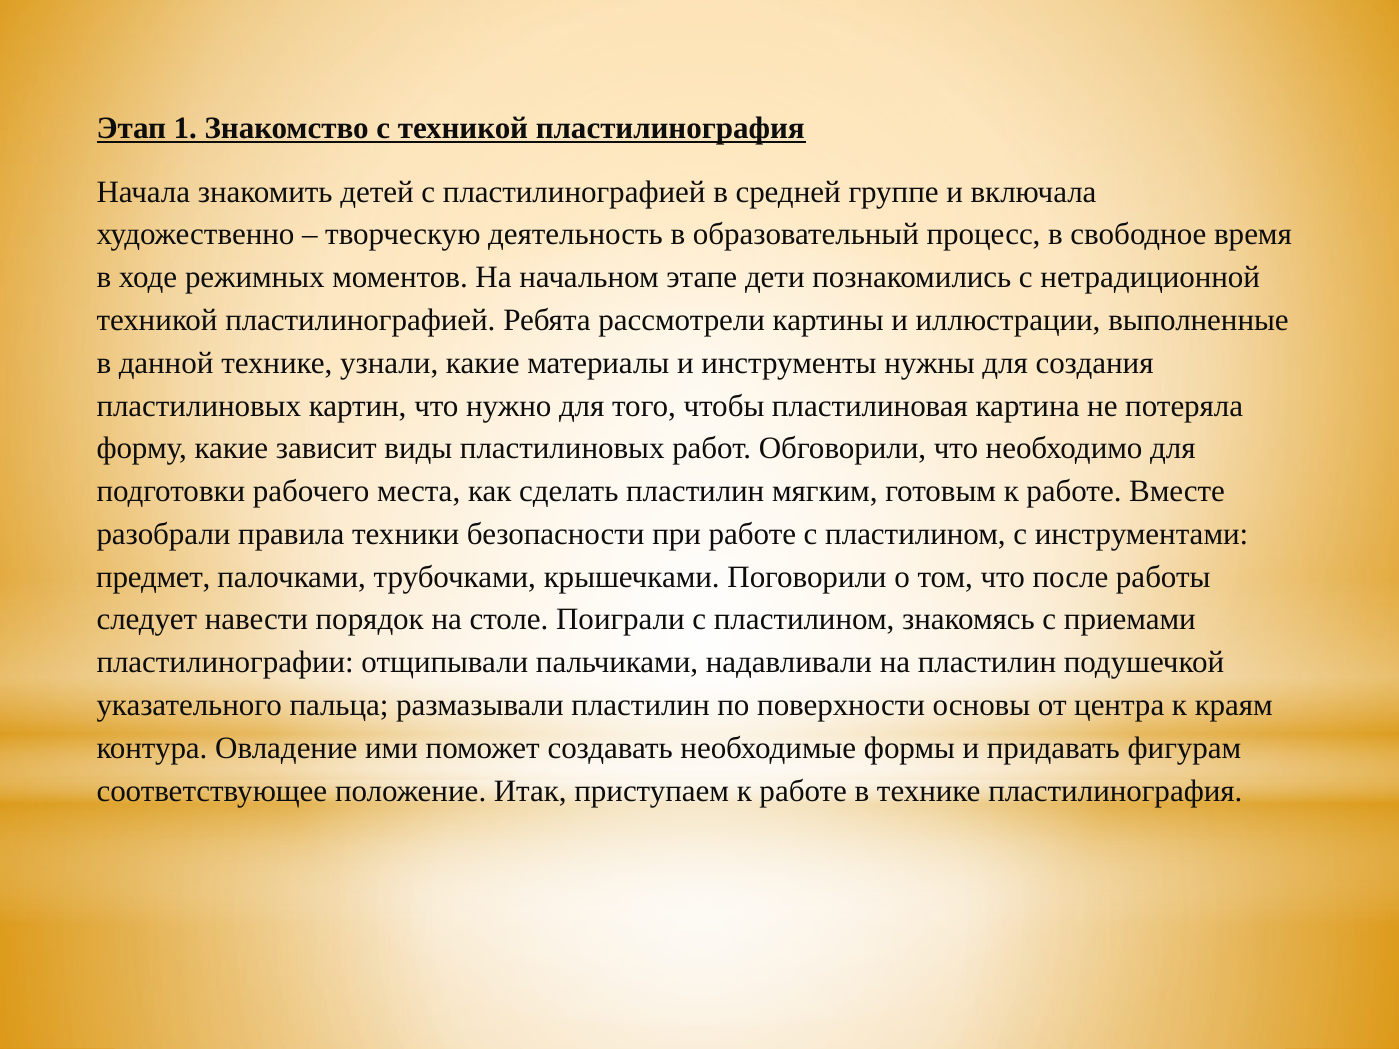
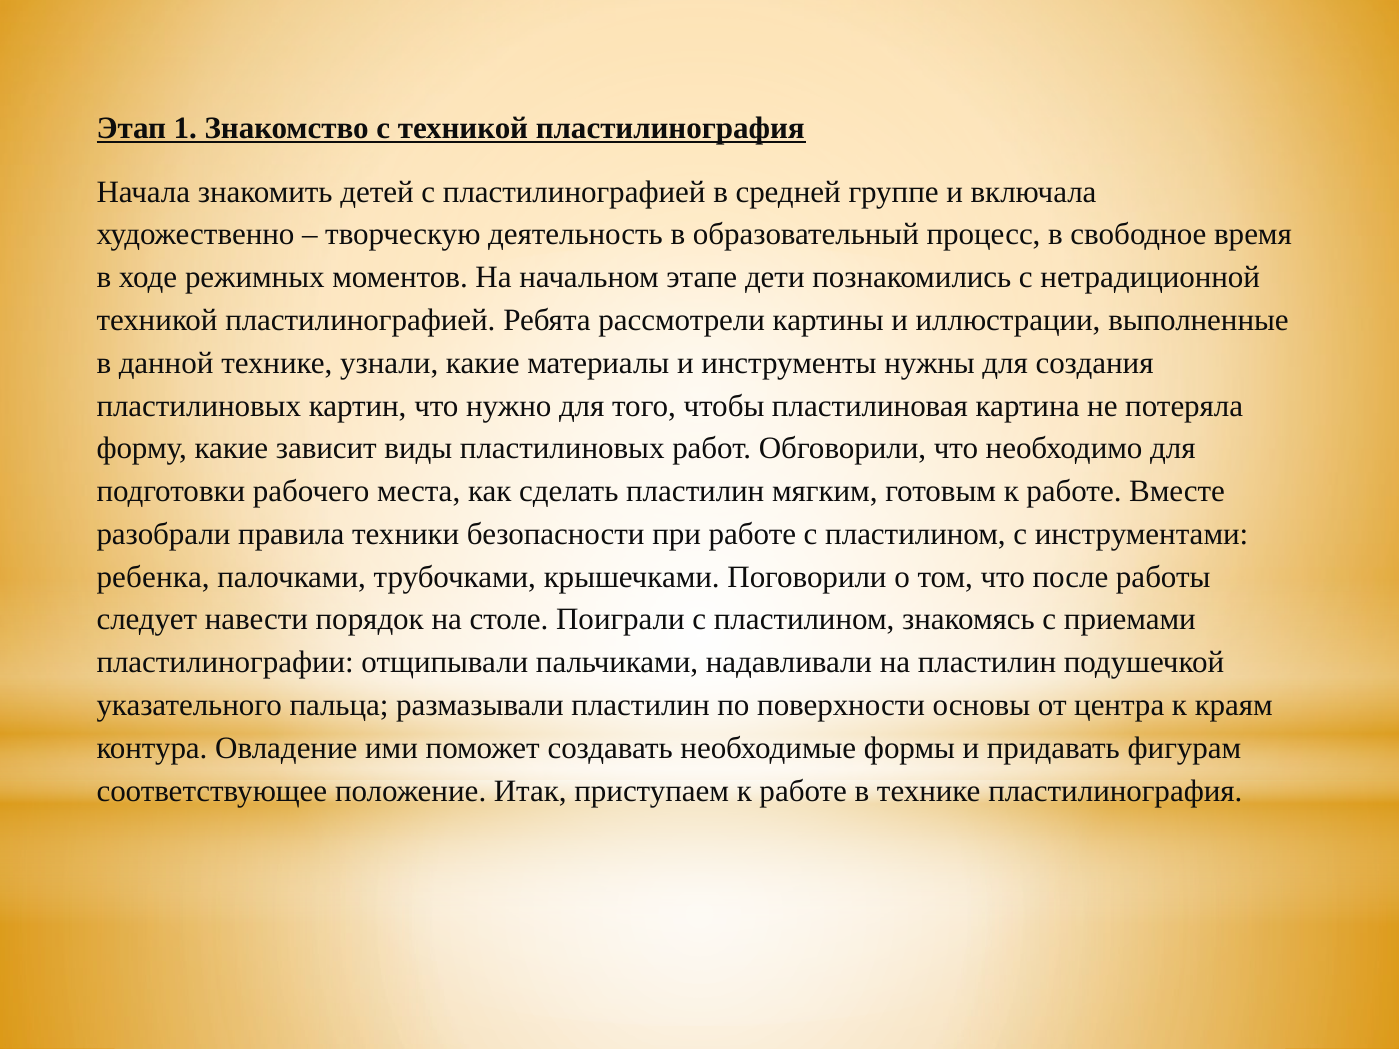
предмет: предмет -> ребенка
